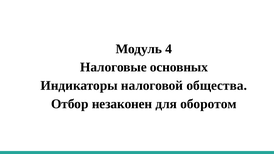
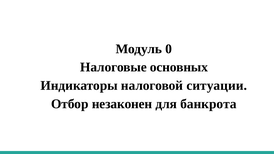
4: 4 -> 0
общества: общества -> ситуации
оборотом: оборотом -> банкрота
